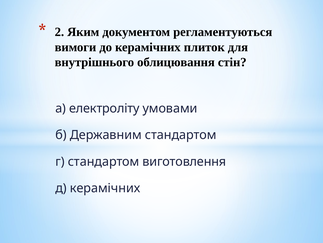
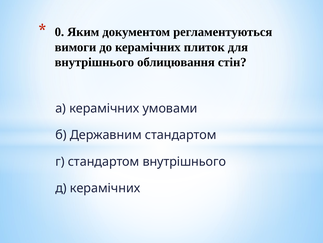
2: 2 -> 0
а електроліту: електроліту -> керамічних
стандартом виготовлення: виготовлення -> внутрішнього
